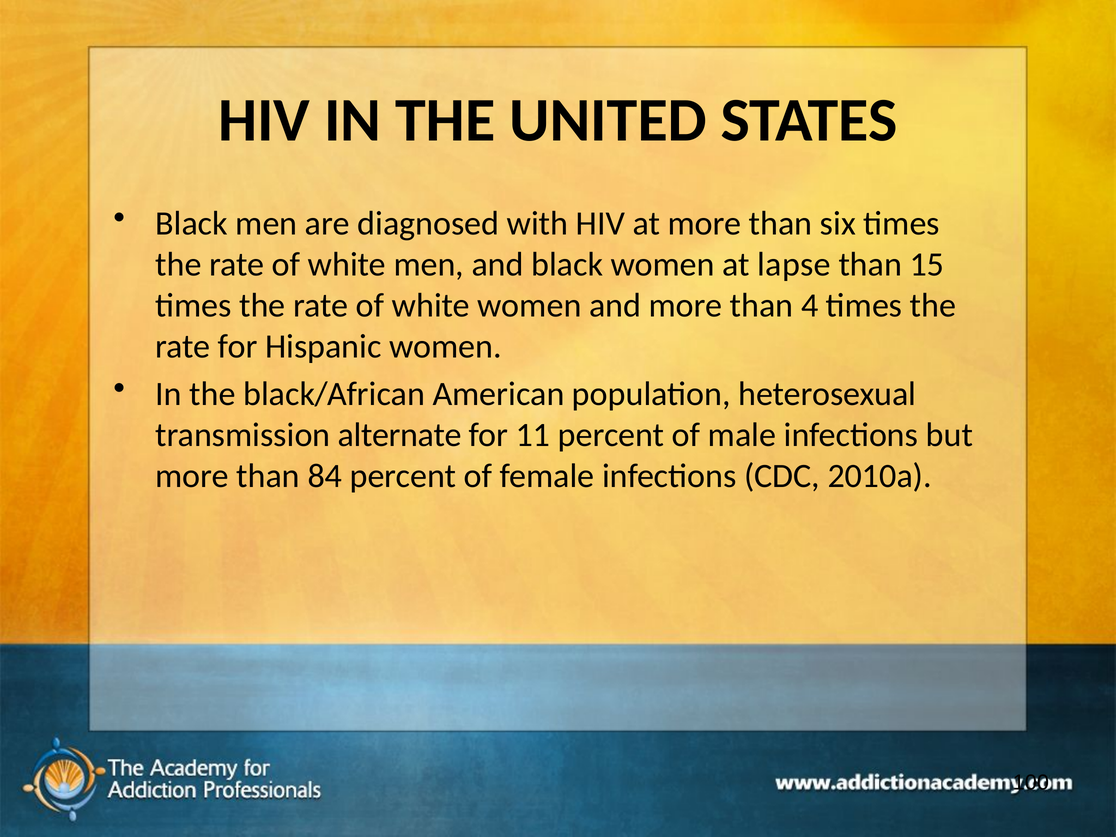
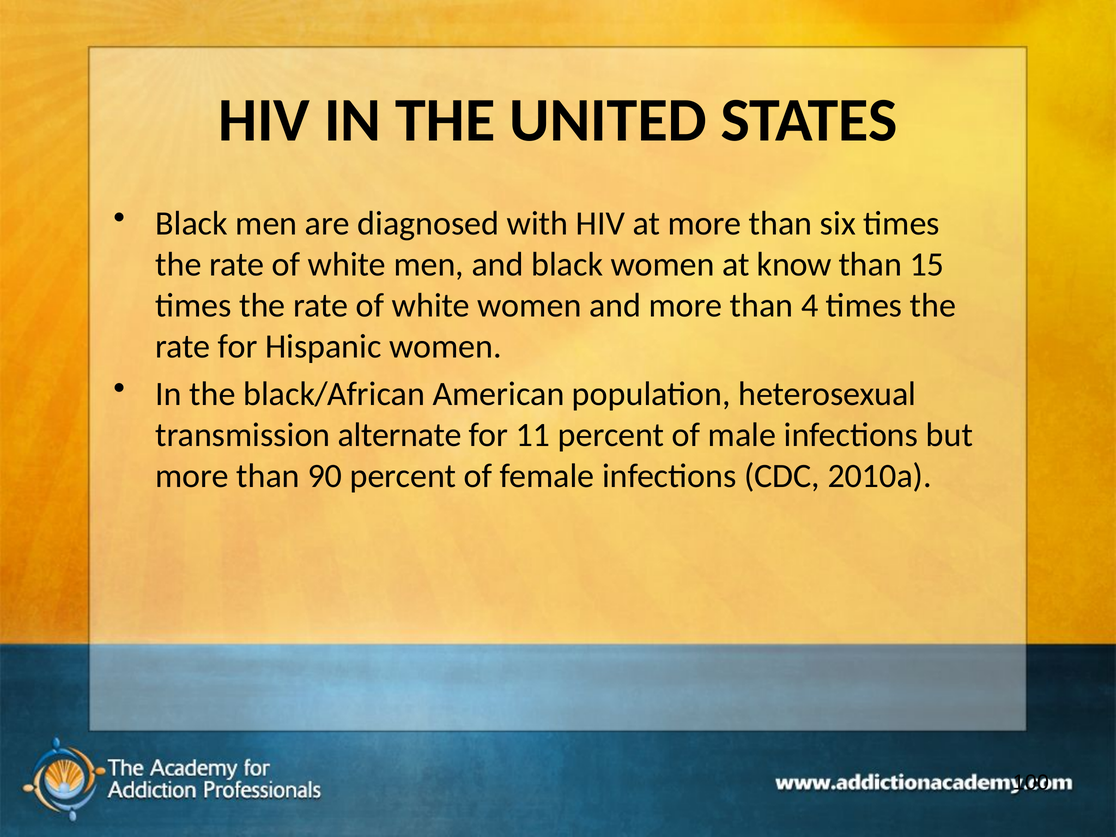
lapse: lapse -> know
84: 84 -> 90
